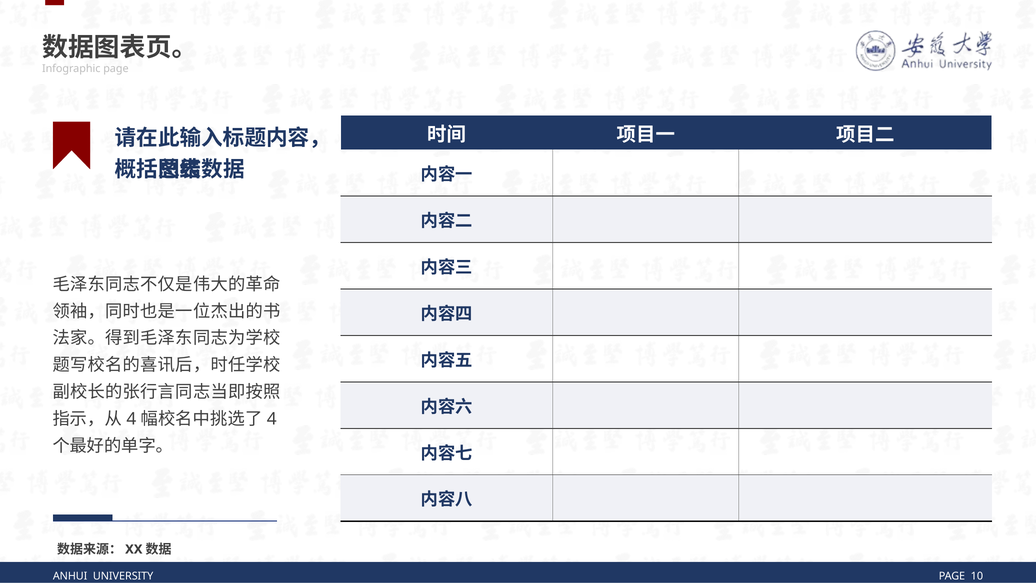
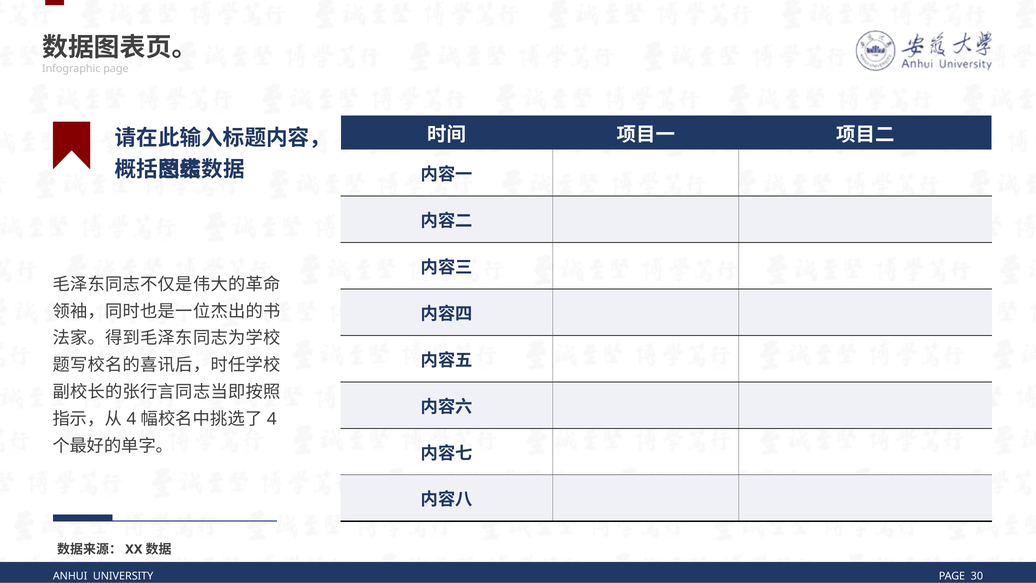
10: 10 -> 30
